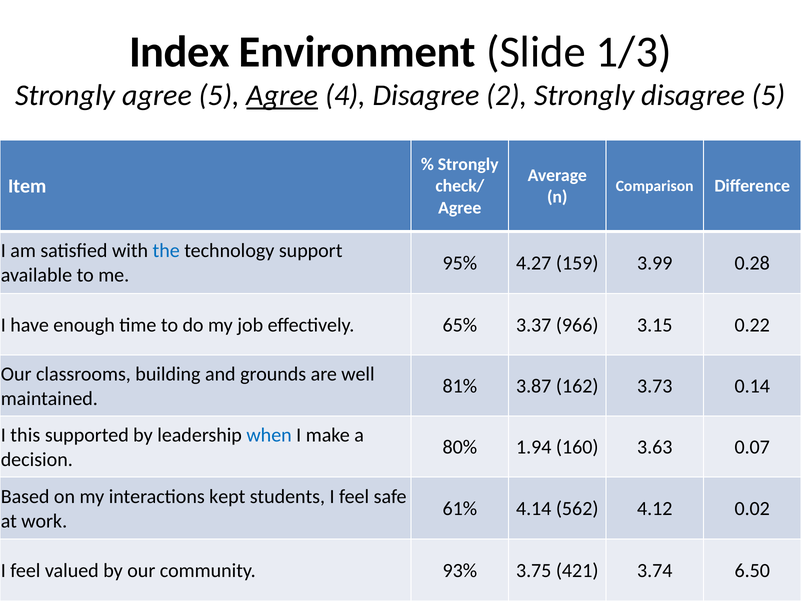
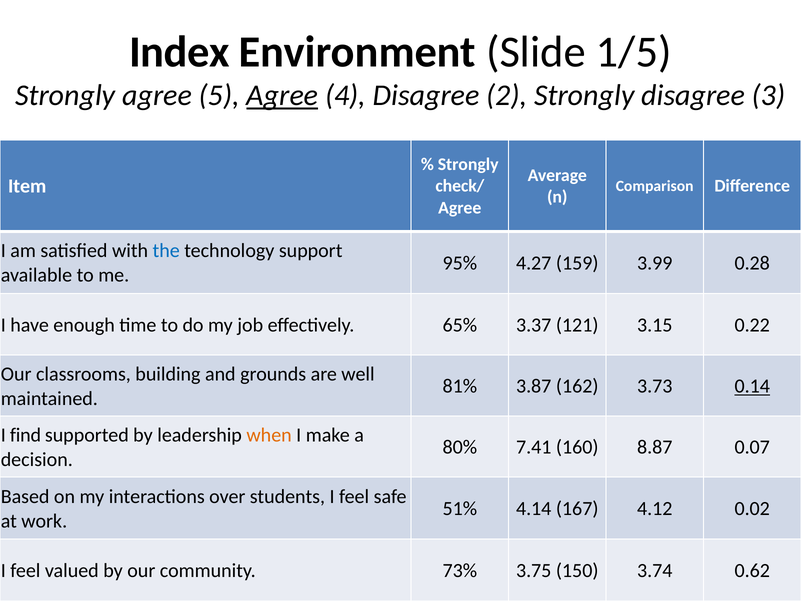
1/3: 1/3 -> 1/5
disagree 5: 5 -> 3
966: 966 -> 121
0.14 underline: none -> present
this: this -> find
when colour: blue -> orange
1.94: 1.94 -> 7.41
3.63: 3.63 -> 8.87
kept: kept -> over
61%: 61% -> 51%
562: 562 -> 167
93%: 93% -> 73%
421: 421 -> 150
6.50: 6.50 -> 0.62
